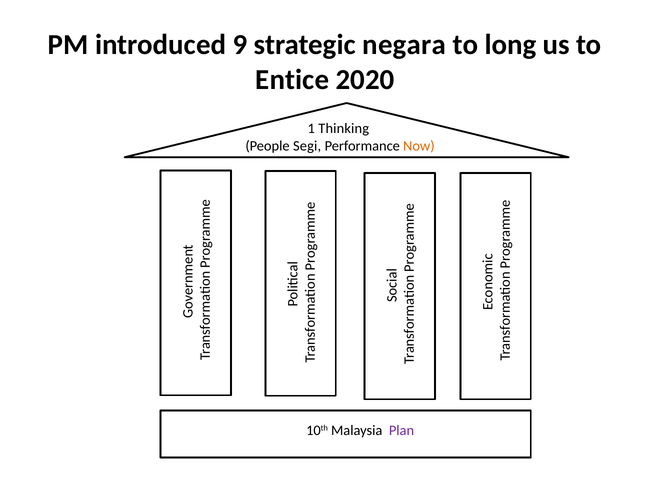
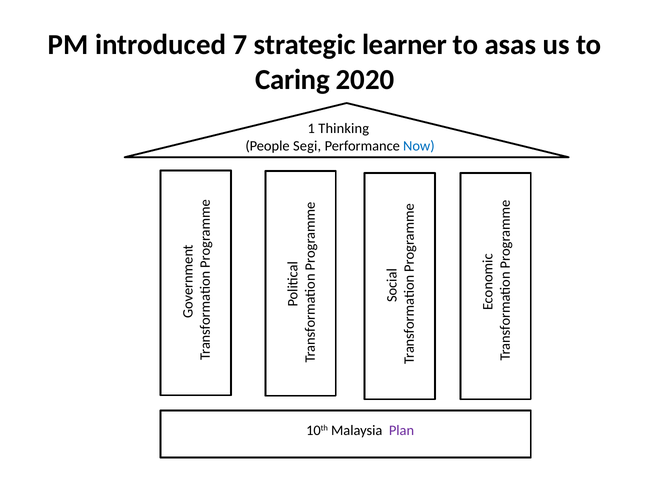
9: 9 -> 7
negara: negara -> learner
long: long -> asas
Entice: Entice -> Caring
Now colour: orange -> blue
